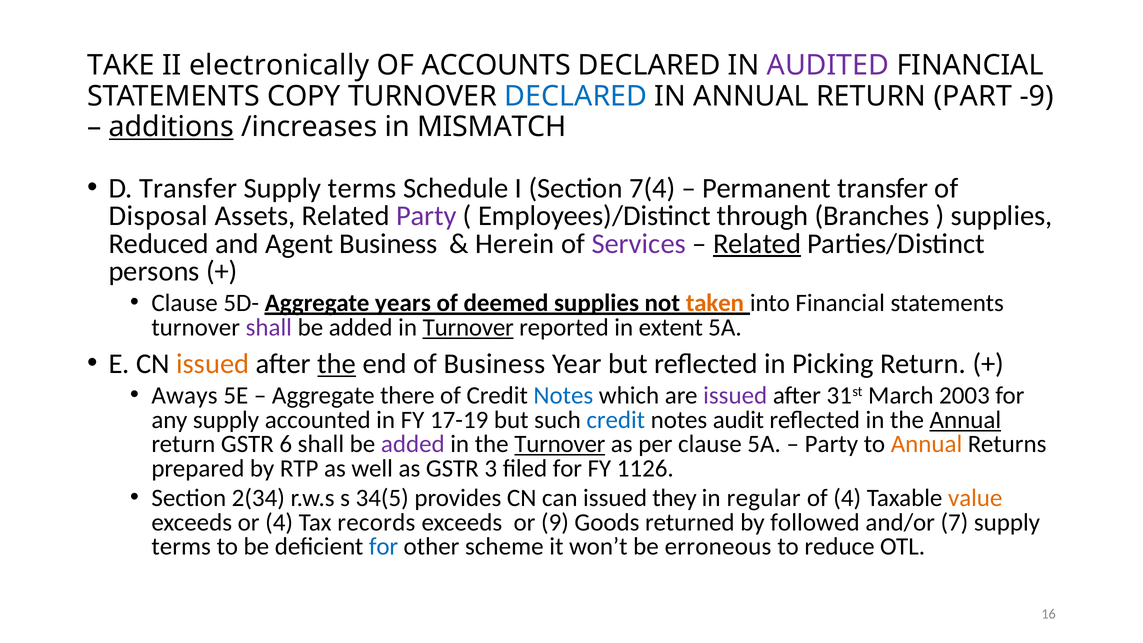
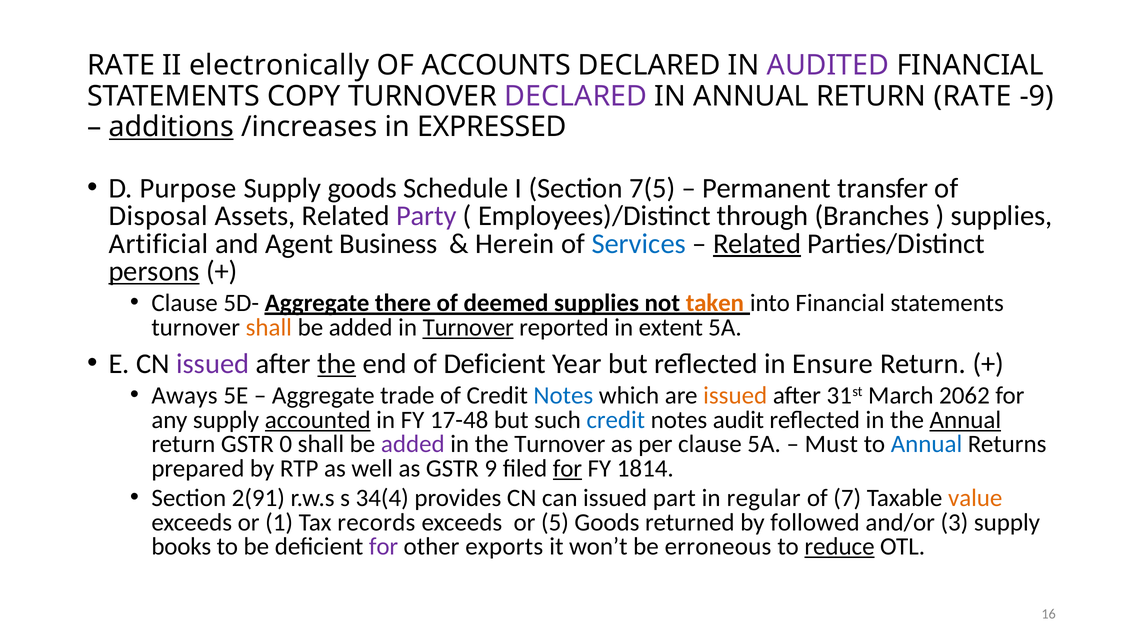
TAKE at (121, 65): TAKE -> RATE
DECLARED at (576, 96) colour: blue -> purple
RETURN PART: PART -> RATE
MISMATCH: MISMATCH -> EXPRESSED
D Transfer: Transfer -> Purpose
terms at (362, 188): terms -> goods
7(4: 7(4 -> 7(5
Reduced: Reduced -> Artificial
Services colour: purple -> blue
persons underline: none -> present
years: years -> there
shall at (269, 327) colour: purple -> orange
issued at (213, 364) colour: orange -> purple
of Business: Business -> Deficient
Picking: Picking -> Ensure
there: there -> trade
issued at (735, 395) colour: purple -> orange
2003: 2003 -> 2062
accounted underline: none -> present
17-19: 17-19 -> 17-48
6: 6 -> 0
Turnover at (560, 444) underline: present -> none
Party at (831, 444): Party -> Must
Annual at (927, 444) colour: orange -> blue
3: 3 -> 9
for at (567, 468) underline: none -> present
1126: 1126 -> 1814
2(34: 2(34 -> 2(91
34(5: 34(5 -> 34(4
they: they -> part
of 4: 4 -> 7
or 4: 4 -> 1
9: 9 -> 5
7: 7 -> 3
terms at (181, 547): terms -> books
for at (384, 547) colour: blue -> purple
scheme: scheme -> exports
reduce underline: none -> present
